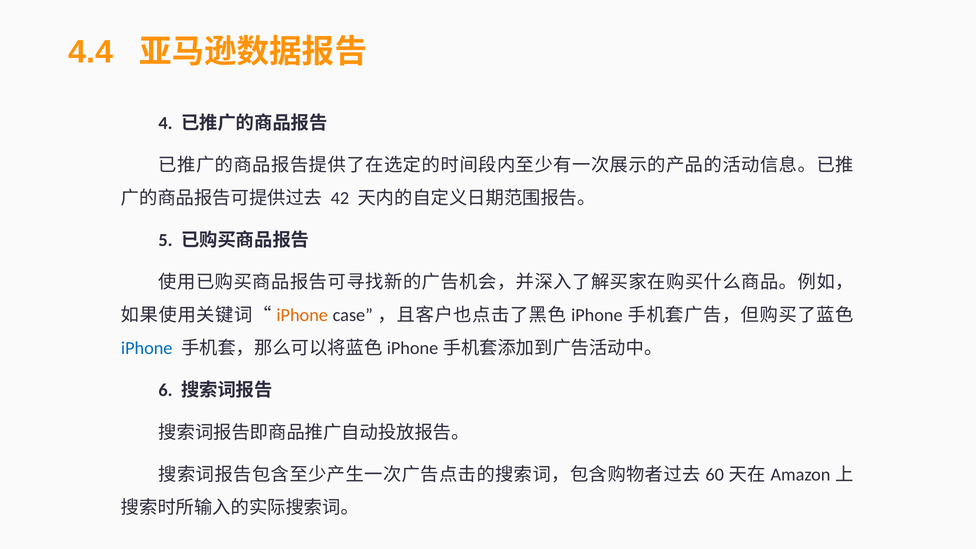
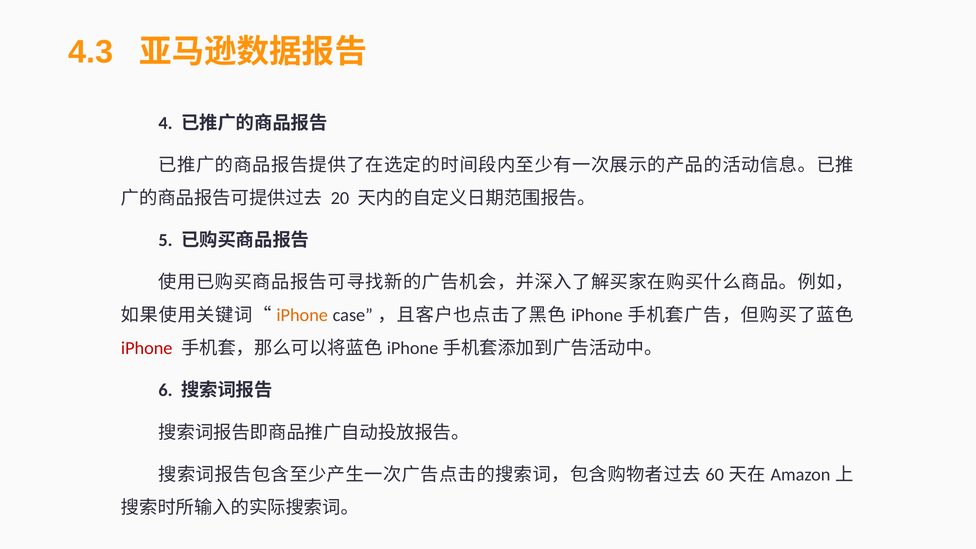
4.4: 4.4 -> 4.3
42: 42 -> 20
iPhone at (147, 348) colour: blue -> red
